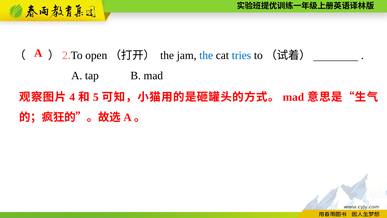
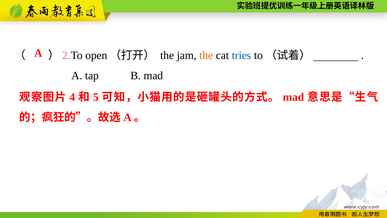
the at (206, 55) colour: blue -> orange
